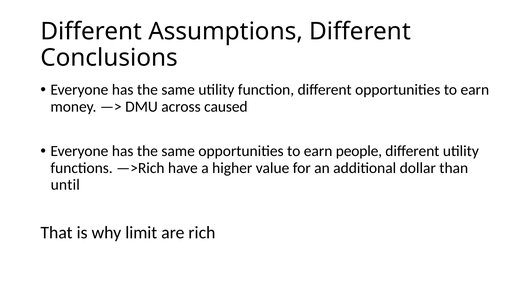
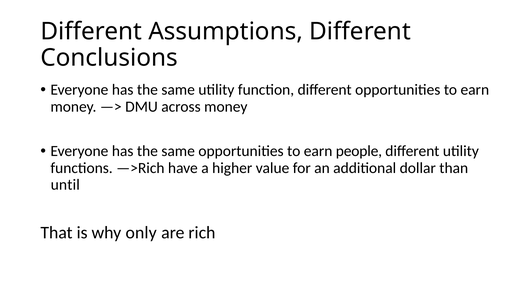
across caused: caused -> money
limit: limit -> only
